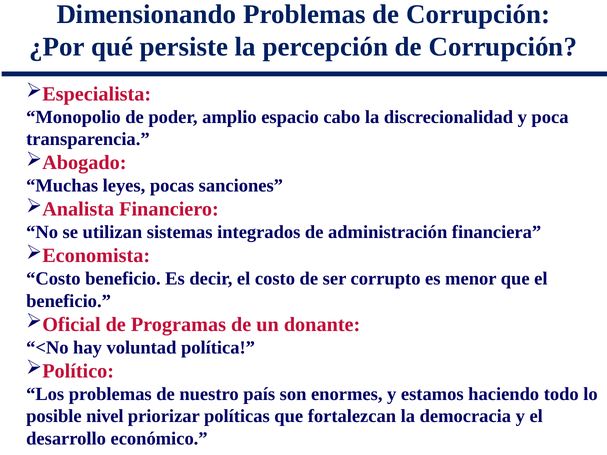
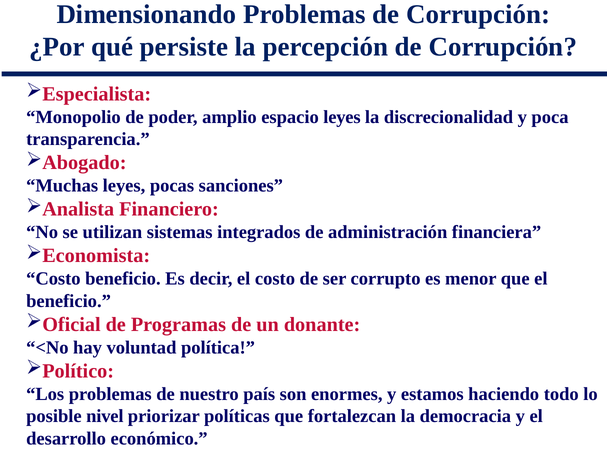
espacio cabo: cabo -> leyes
